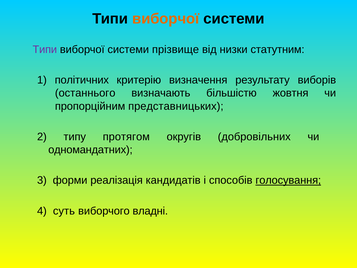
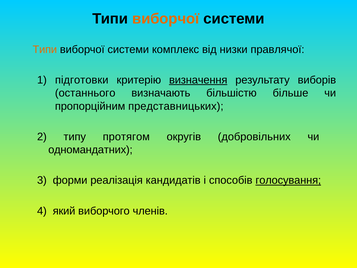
Типи at (45, 49) colour: purple -> orange
прізвище: прізвище -> комплекс
статутним: статутним -> правлячої
політичних: політичних -> підготовки
визначення underline: none -> present
жовтня: жовтня -> більше
суть: суть -> який
владні: владні -> членів
